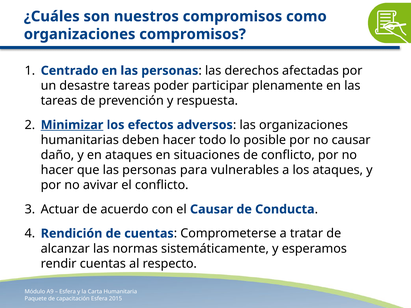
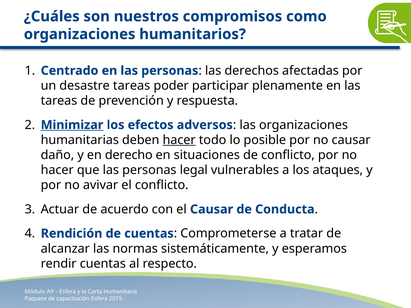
organizaciones compromisos: compromisos -> humanitarios
hacer at (179, 140) underline: none -> present
en ataques: ataques -> derecho
para: para -> legal
